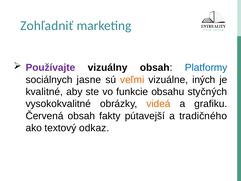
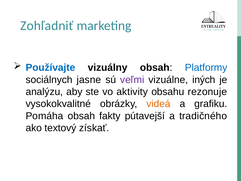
Používajte colour: purple -> blue
veľmi colour: orange -> purple
kvalitné: kvalitné -> analýzu
funkcie: funkcie -> aktivity
styčných: styčných -> rezonuje
Červená: Červená -> Pomáha
odkaz: odkaz -> získať
